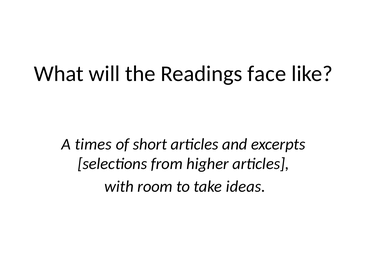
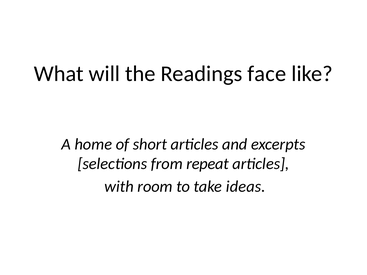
times: times -> home
higher: higher -> repeat
